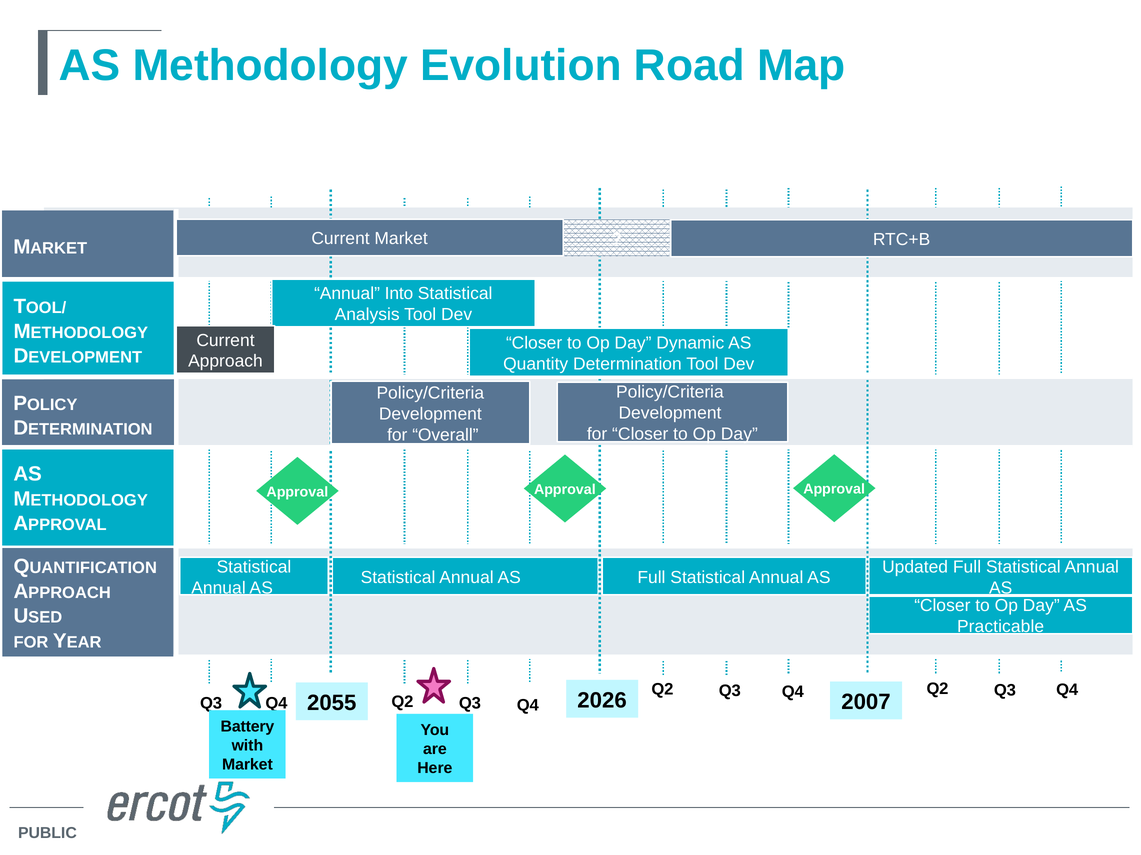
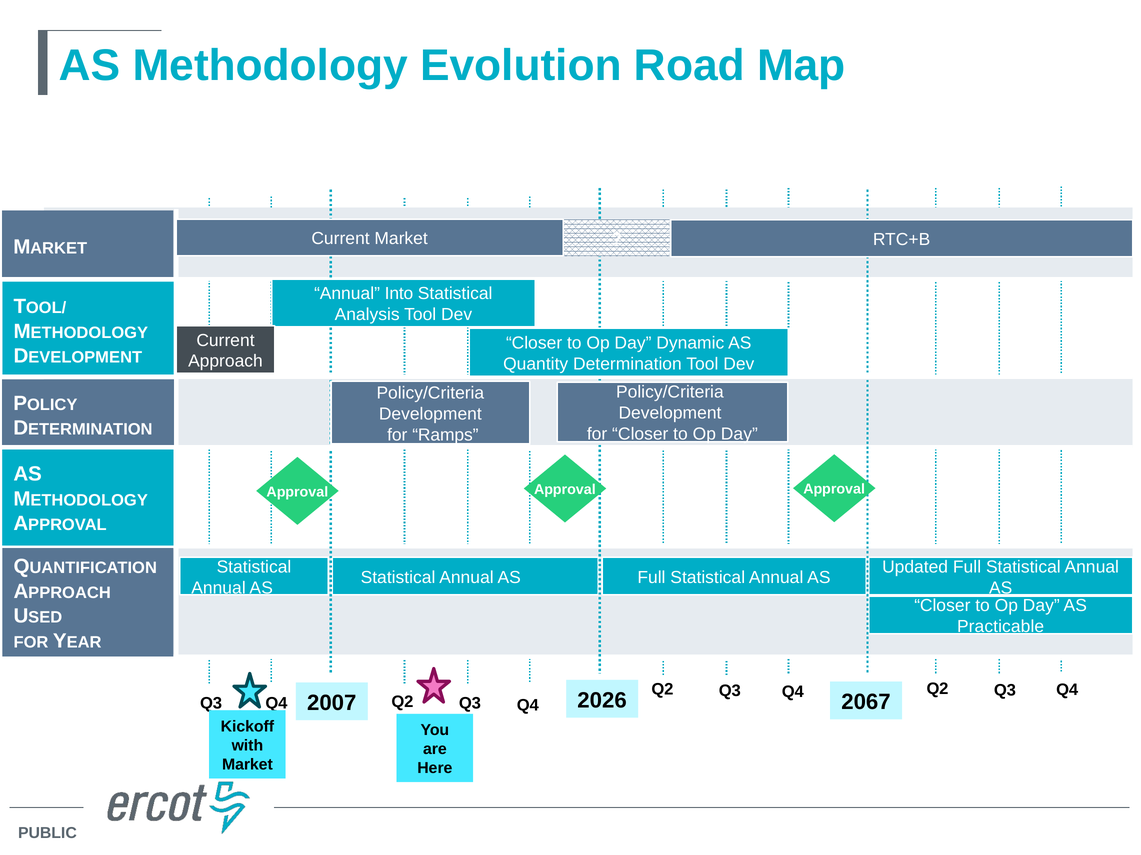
Overall: Overall -> Ramps
2055: 2055 -> 2007
2007: 2007 -> 2067
Battery: Battery -> Kickoff
